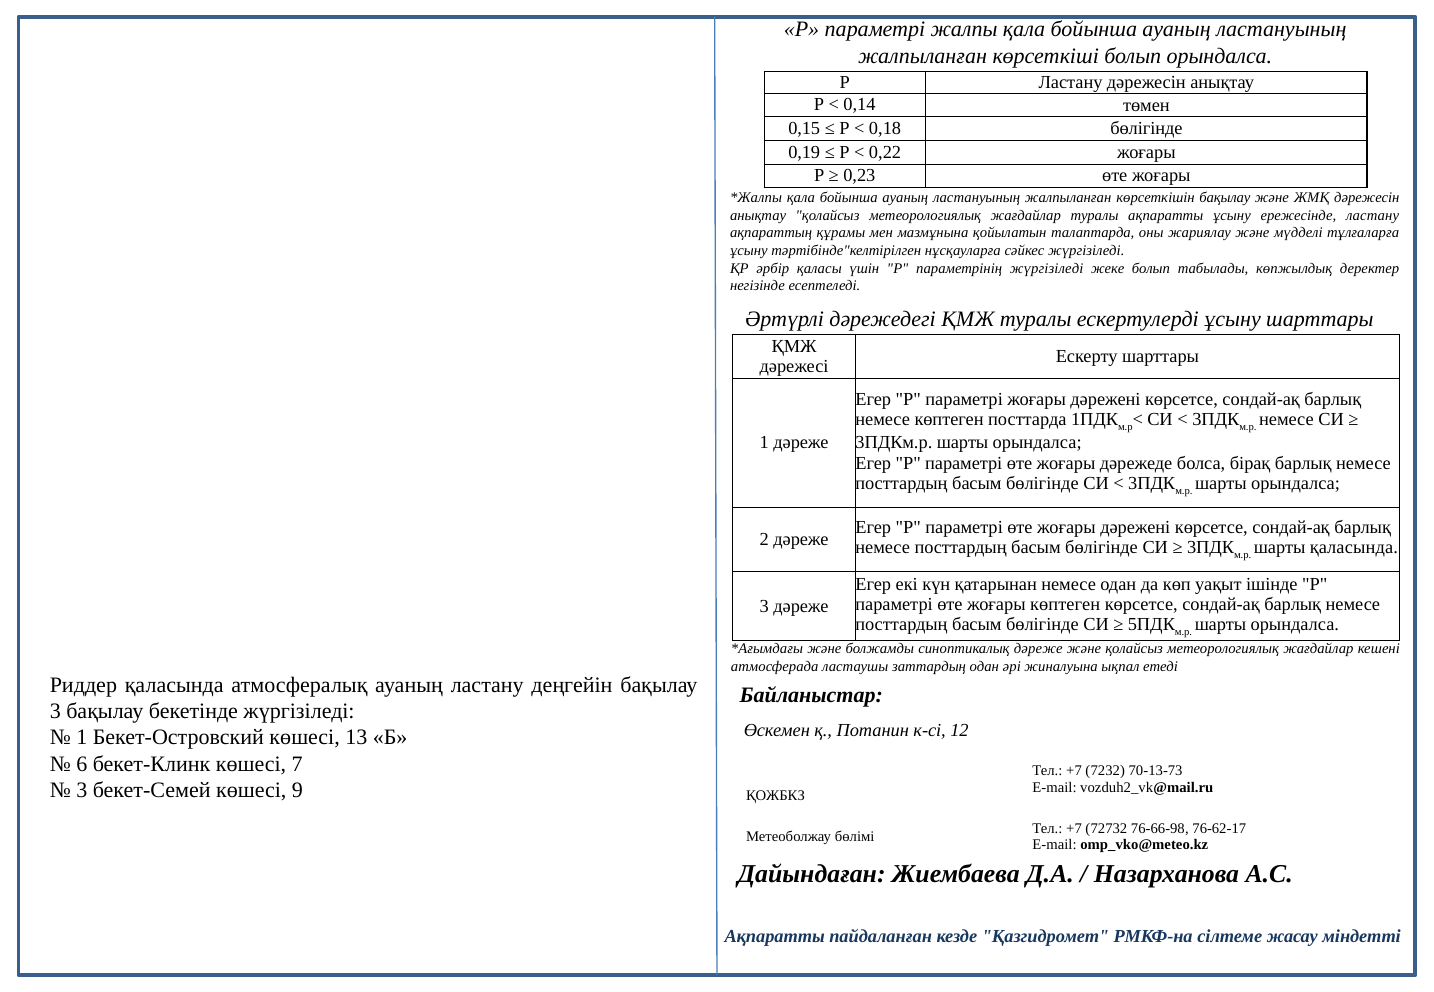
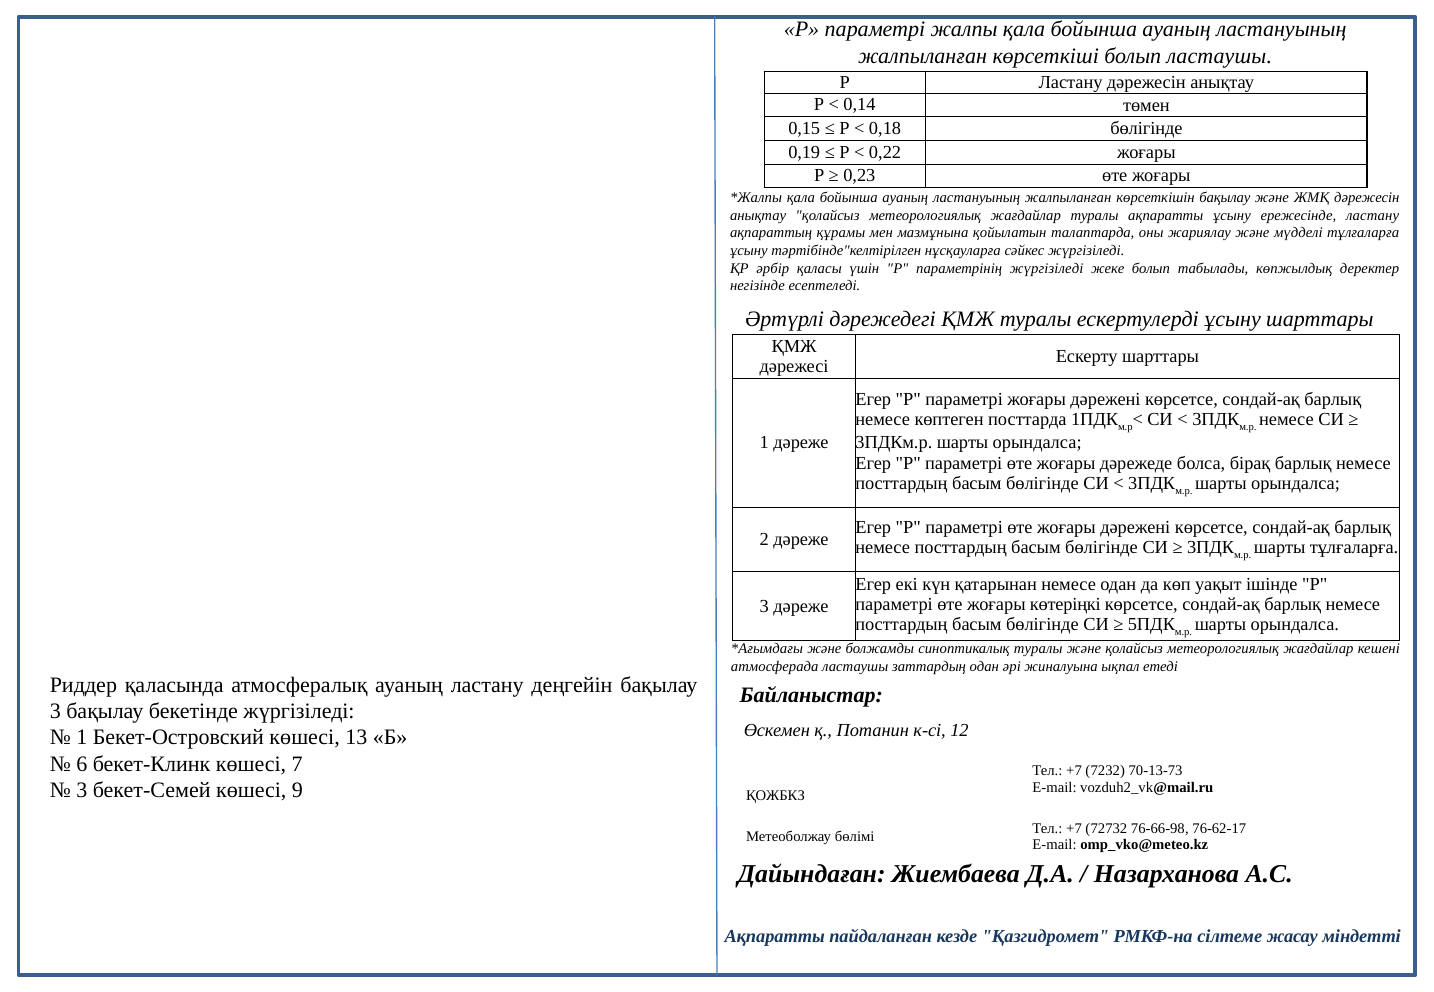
болып орындалса: орындалса -> ластаушы
шарты қаласында: қаласында -> тұлғаларға
жоғары көптеген: көптеген -> көтеріңкі
синоптикалық дәреже: дәреже -> туралы
